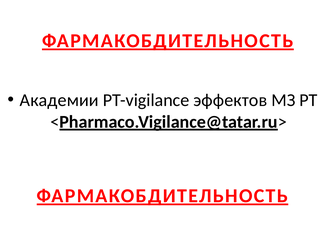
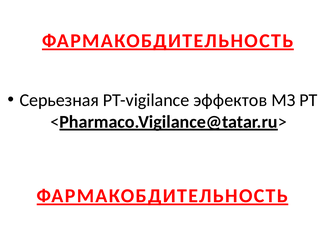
Академии: Академии -> Серьезная
